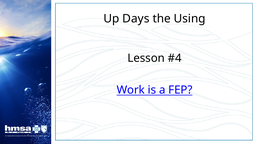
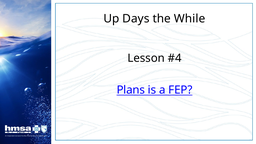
Using: Using -> While
Work: Work -> Plans
